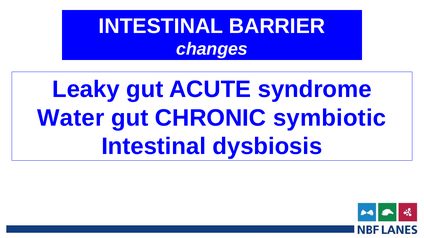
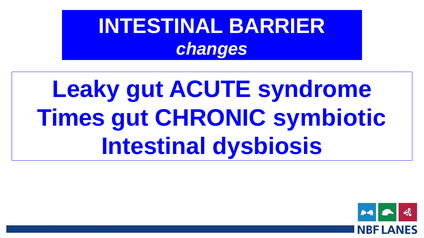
Water: Water -> Times
